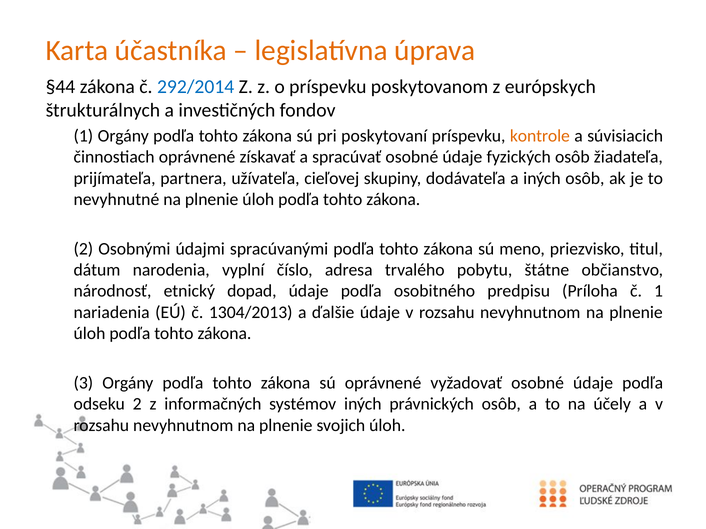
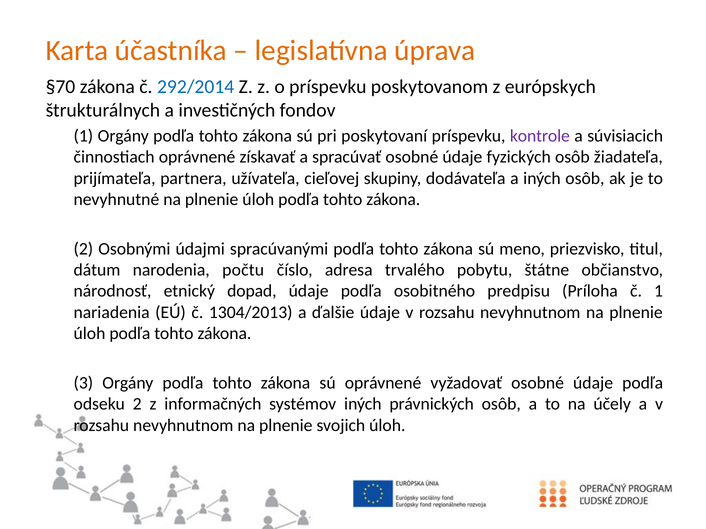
§44: §44 -> §70
kontrole colour: orange -> purple
vyplní: vyplní -> počtu
